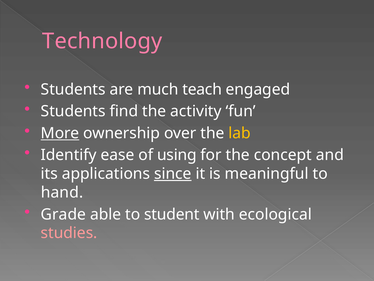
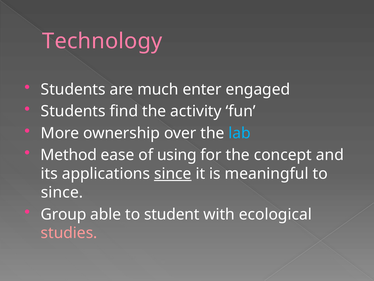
teach: teach -> enter
More underline: present -> none
lab colour: yellow -> light blue
Identify: Identify -> Method
hand at (62, 192): hand -> since
Grade: Grade -> Group
